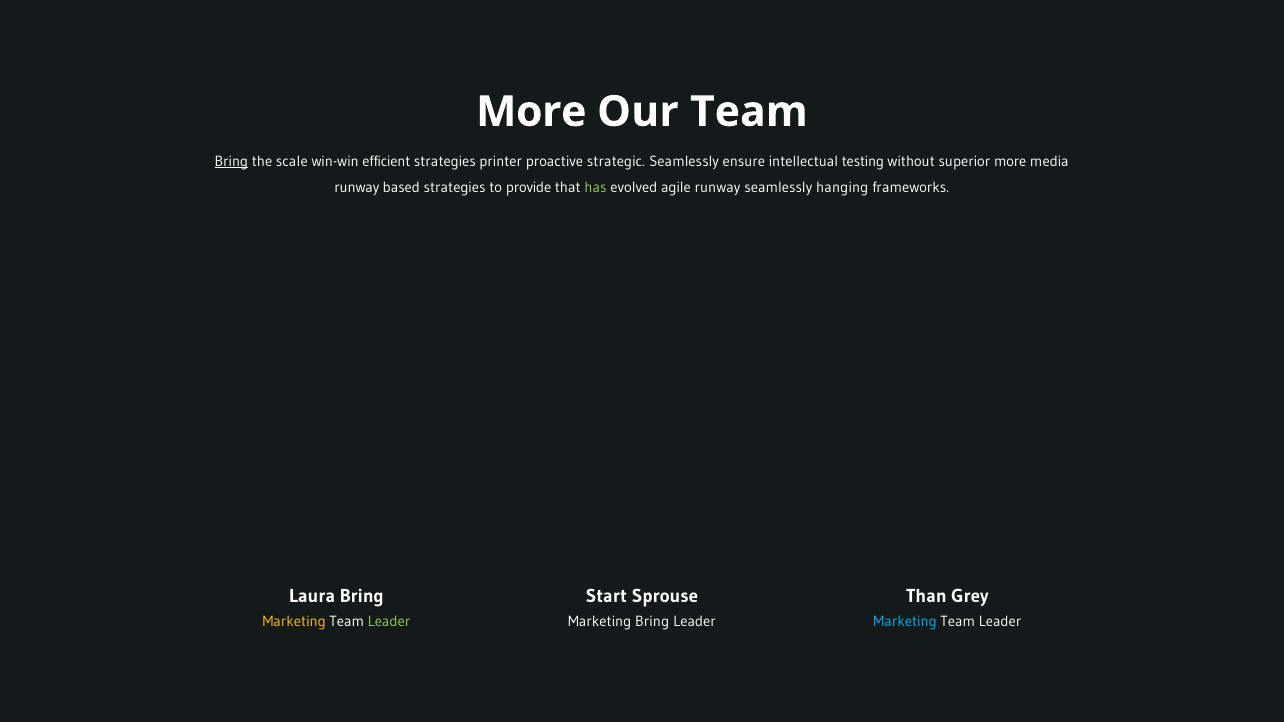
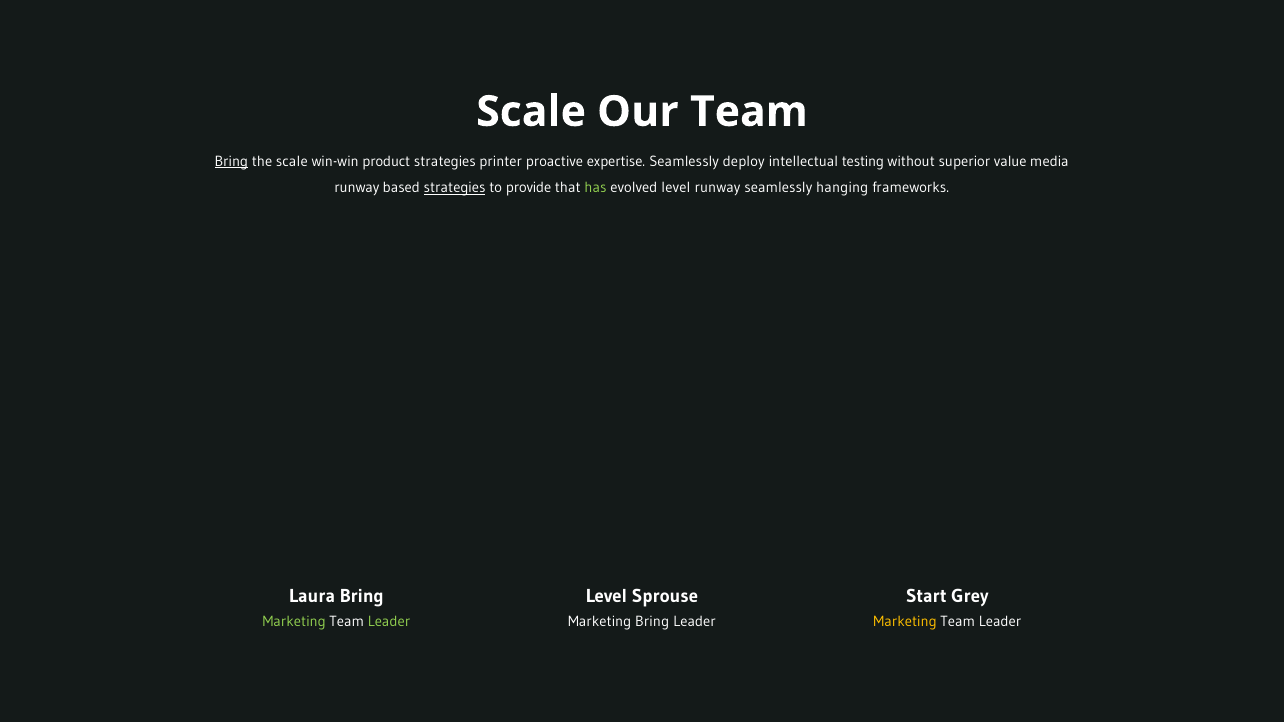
More at (531, 112): More -> Scale
efficient: efficient -> product
strategic: strategic -> expertise
ensure: ensure -> deploy
superior more: more -> value
strategies at (455, 188) underline: none -> present
evolved agile: agile -> level
Start at (606, 597): Start -> Level
Than: Than -> Start
Marketing at (294, 622) colour: yellow -> light green
Marketing at (905, 622) colour: light blue -> yellow
